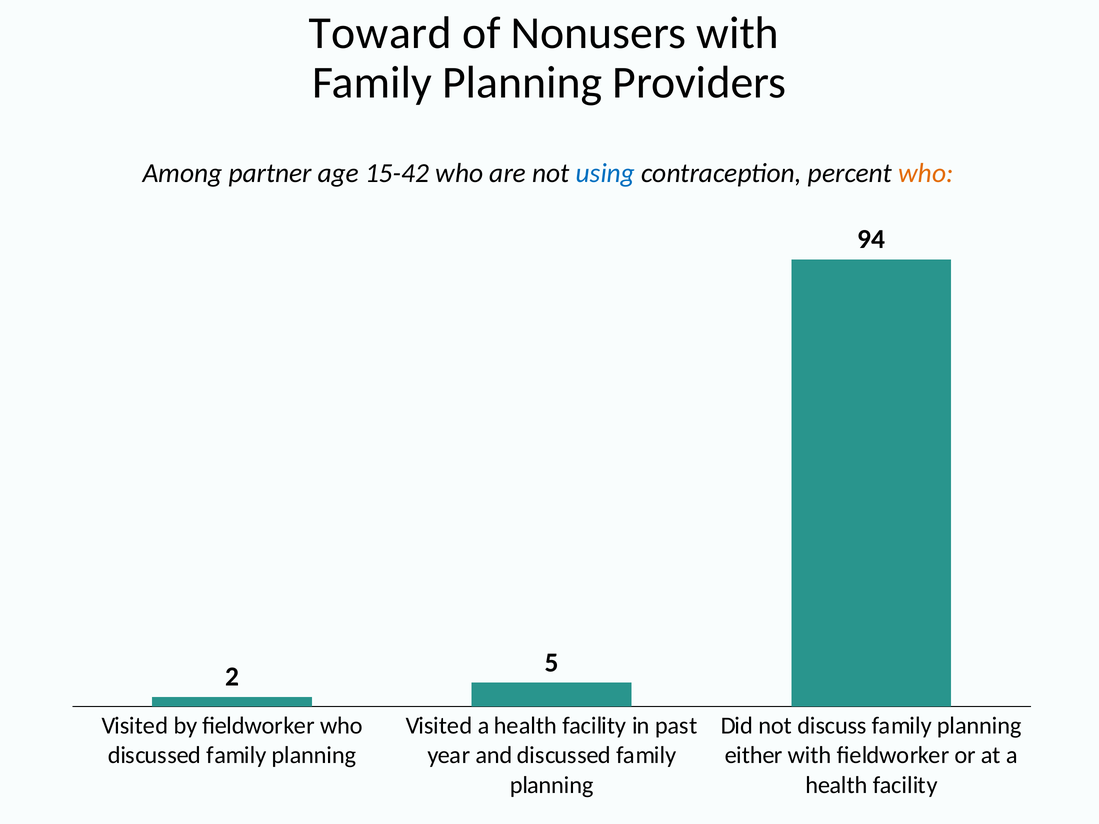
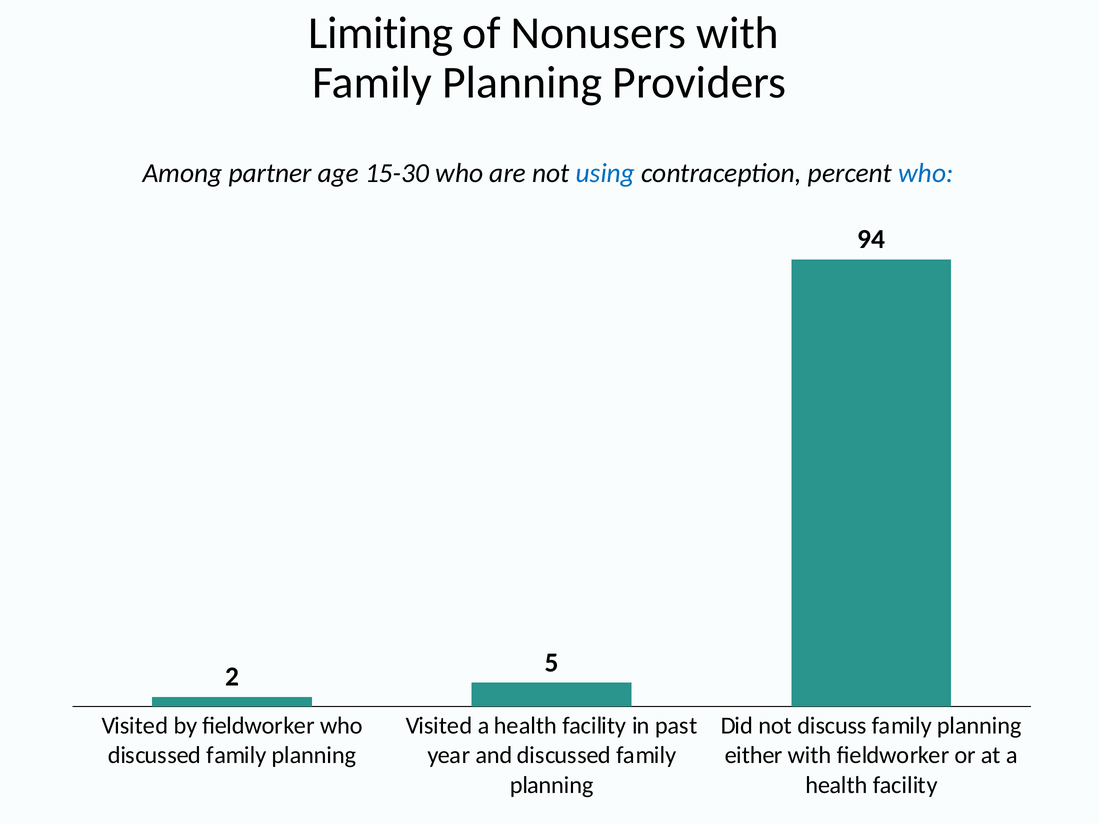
Toward: Toward -> Limiting
15-42: 15-42 -> 15-30
who at (926, 173) colour: orange -> blue
